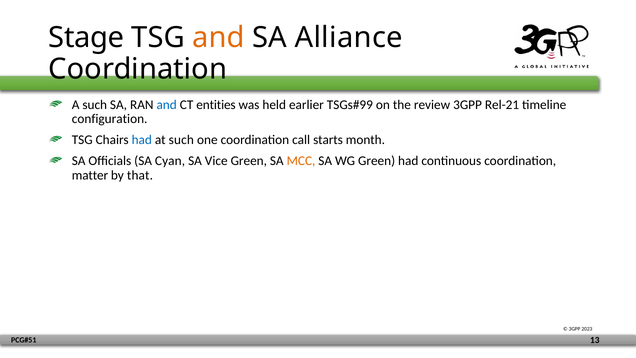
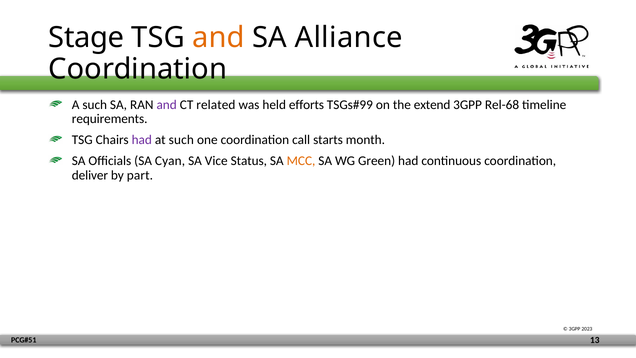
and at (167, 105) colour: blue -> purple
entities: entities -> related
earlier: earlier -> efforts
review: review -> extend
Rel-21: Rel-21 -> Rel-68
configuration: configuration -> requirements
had at (142, 140) colour: blue -> purple
Vice Green: Green -> Status
matter: matter -> deliver
that: that -> part
